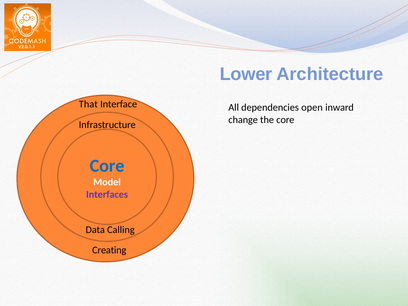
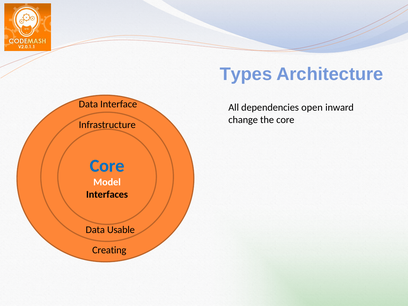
Lower: Lower -> Types
That at (88, 104): That -> Data
Interfaces colour: purple -> black
Calling: Calling -> Usable
